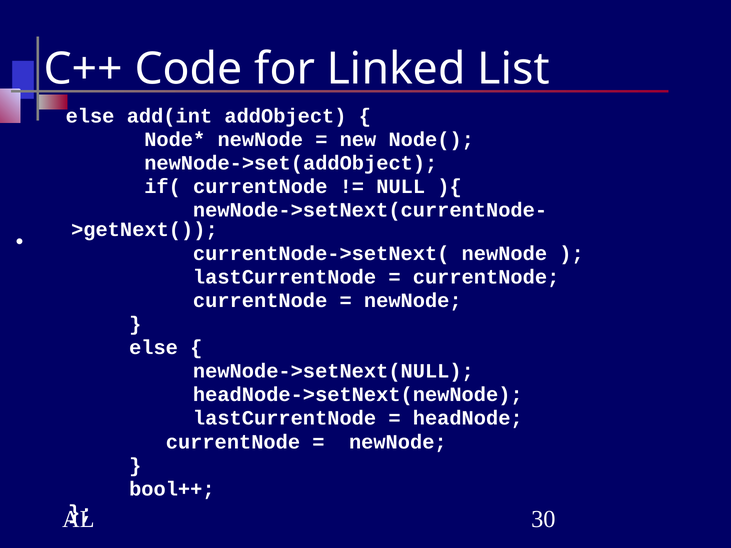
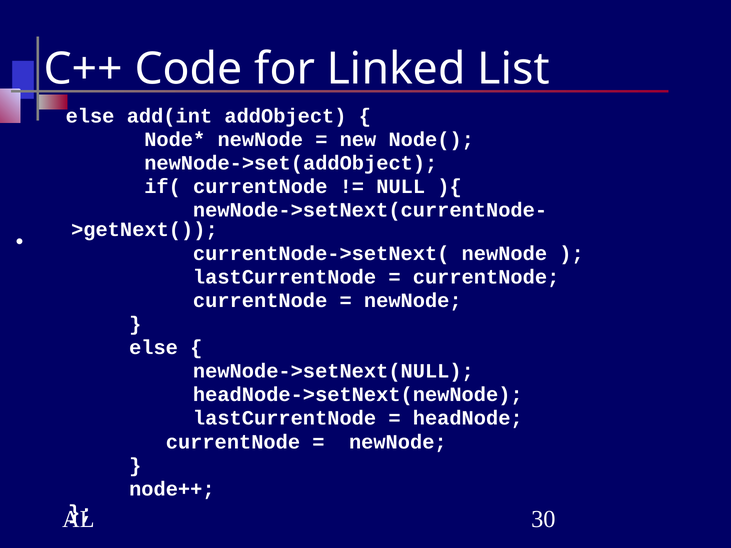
bool++: bool++ -> node++
